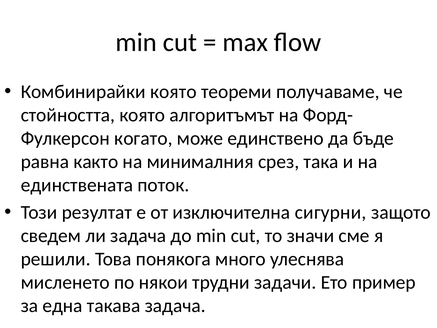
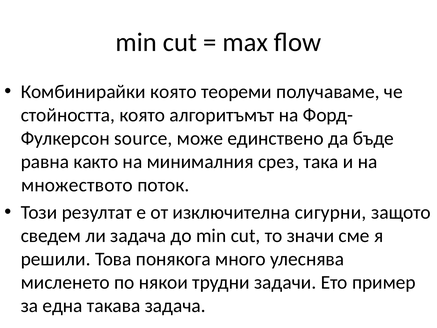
когато: когато -> source
единствената: единствената -> множеството
